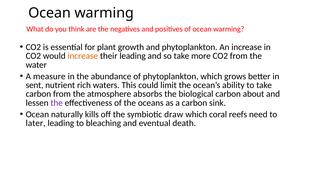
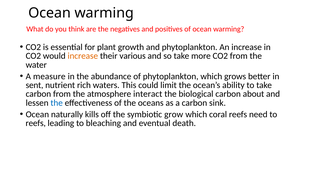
their leading: leading -> various
absorbs: absorbs -> interact
the at (57, 103) colour: purple -> blue
draw: draw -> grow
later at (36, 123): later -> reefs
